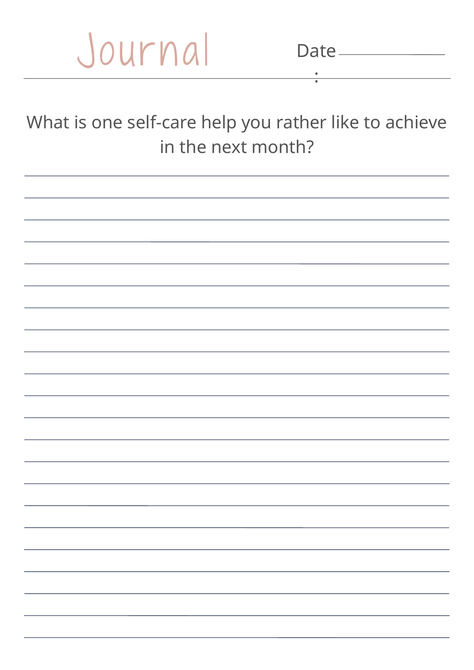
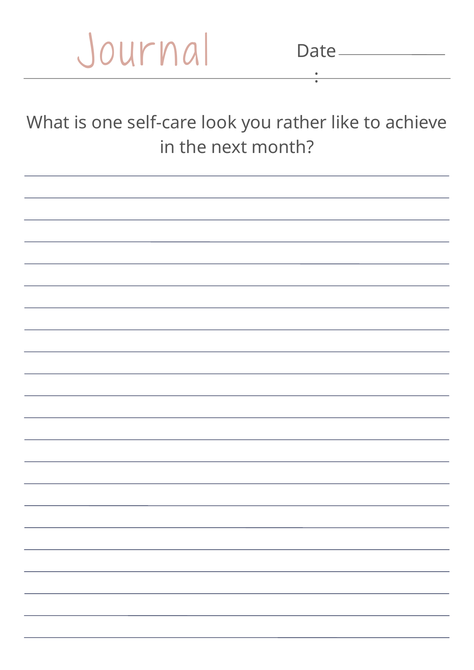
help: help -> look
